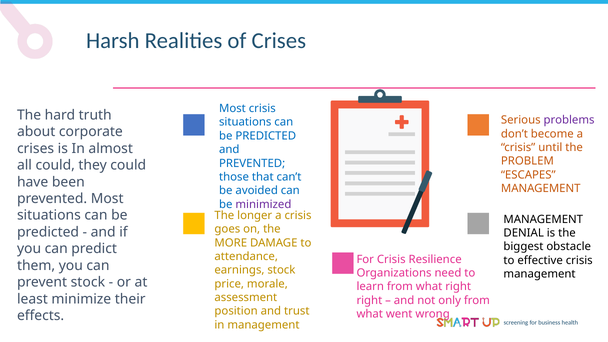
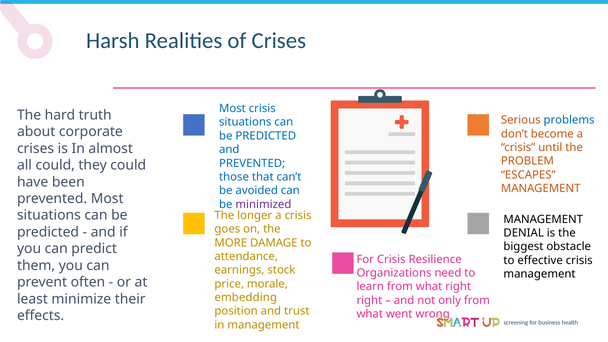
problems colour: purple -> blue
prevent stock: stock -> often
assessment: assessment -> embedding
